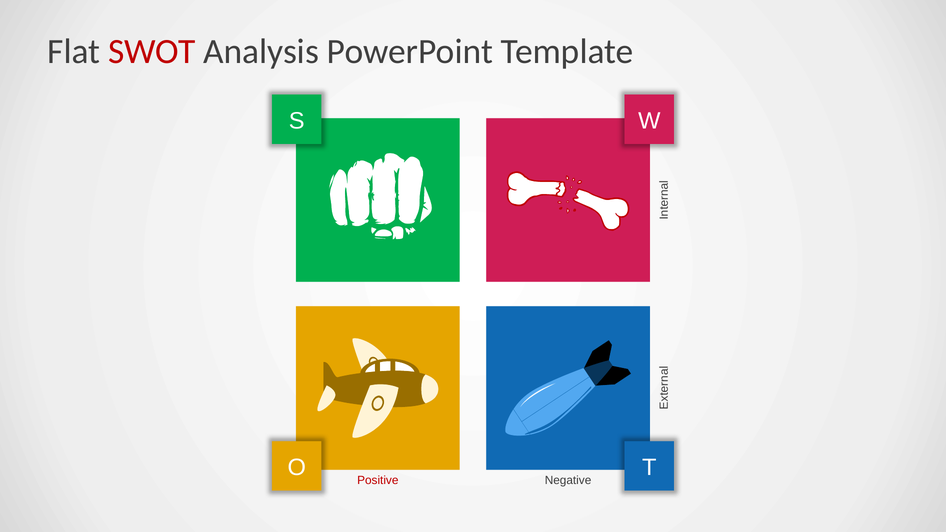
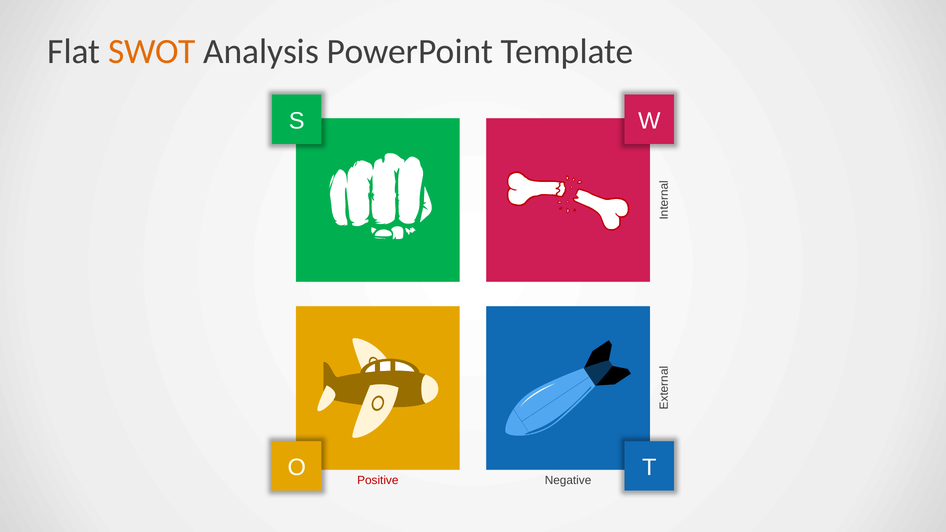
SWOT colour: red -> orange
